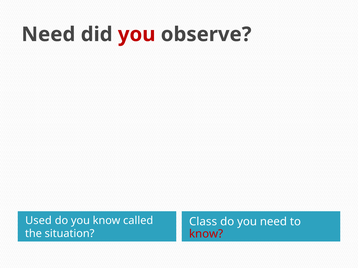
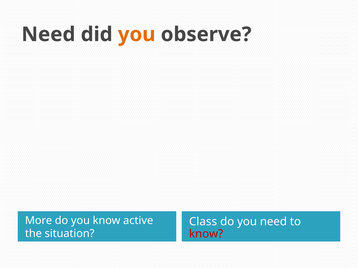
you at (137, 34) colour: red -> orange
Used: Used -> More
called: called -> active
